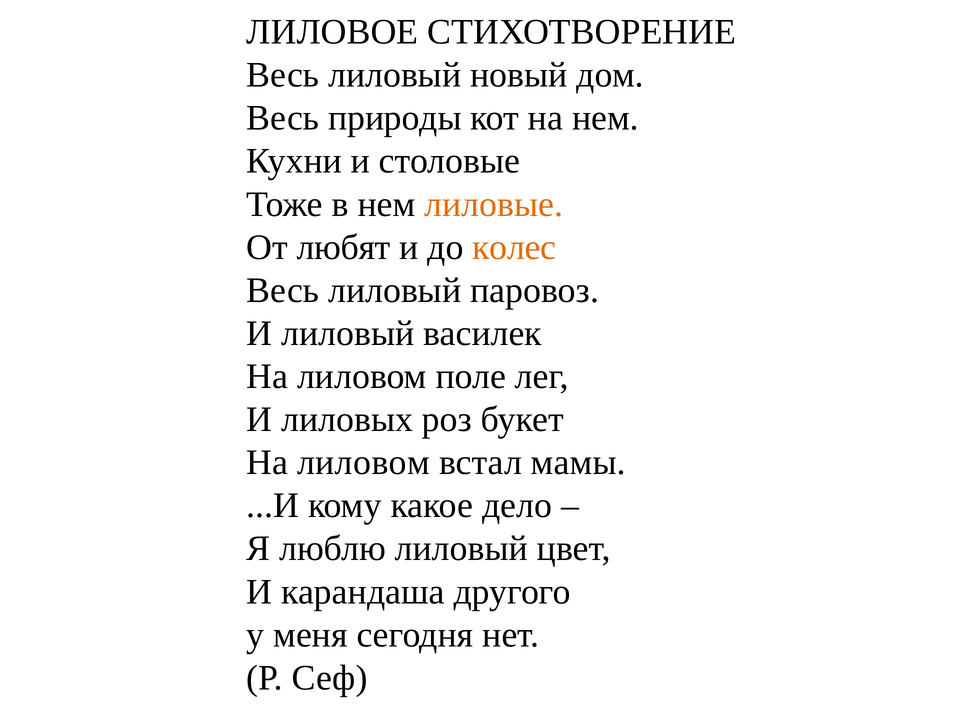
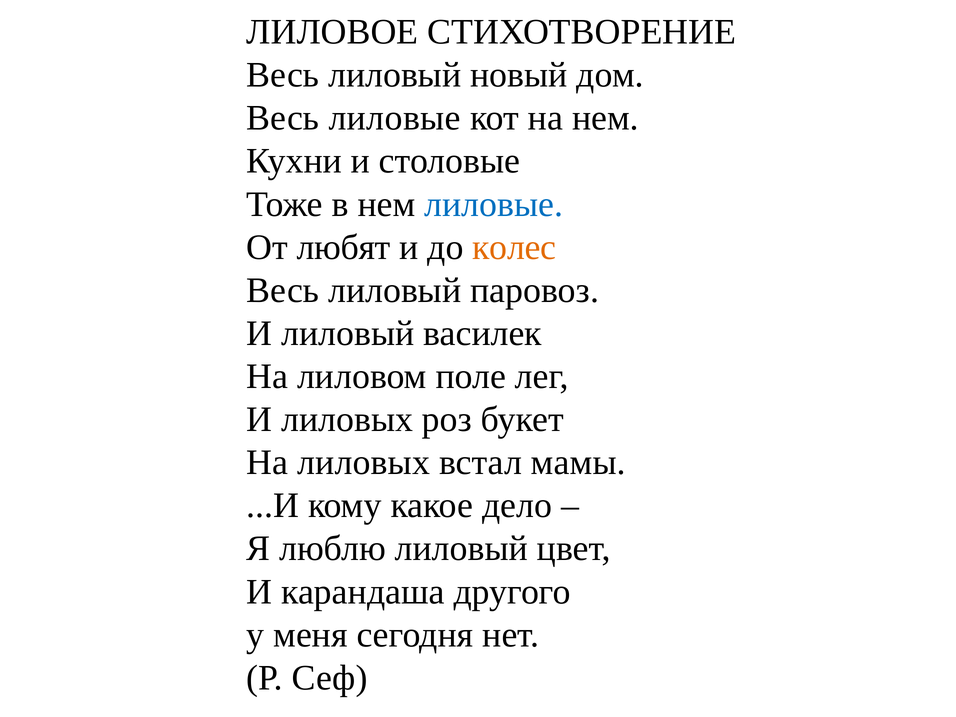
Весь природы: природы -> лиловые
лиловые at (494, 204) colour: orange -> blue
лиловом at (363, 463): лиловом -> лиловых
